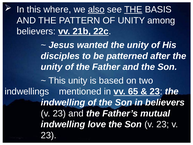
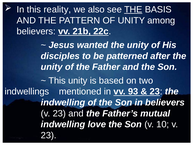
where: where -> reality
also underline: present -> none
65: 65 -> 93
Son v 23: 23 -> 10
